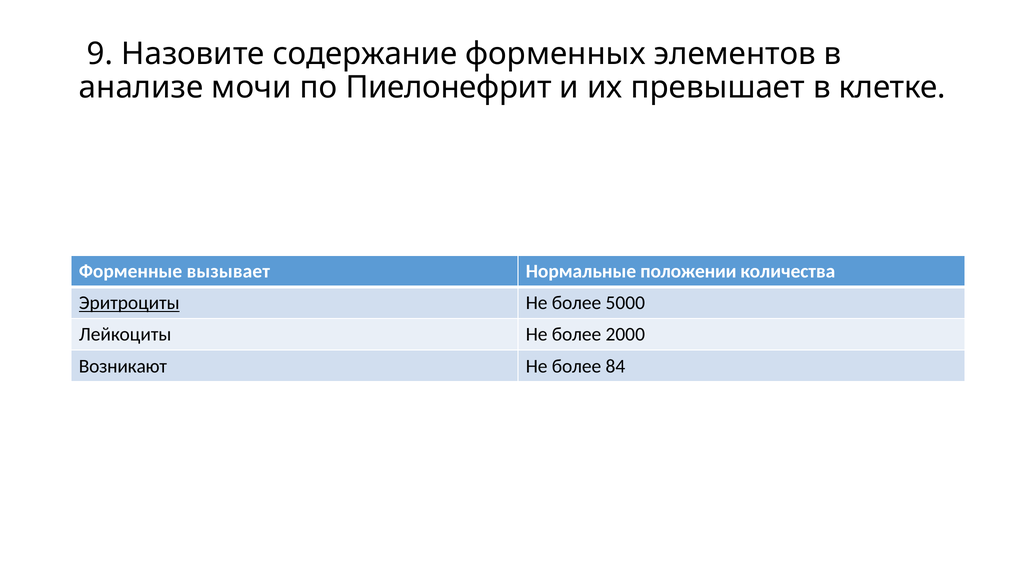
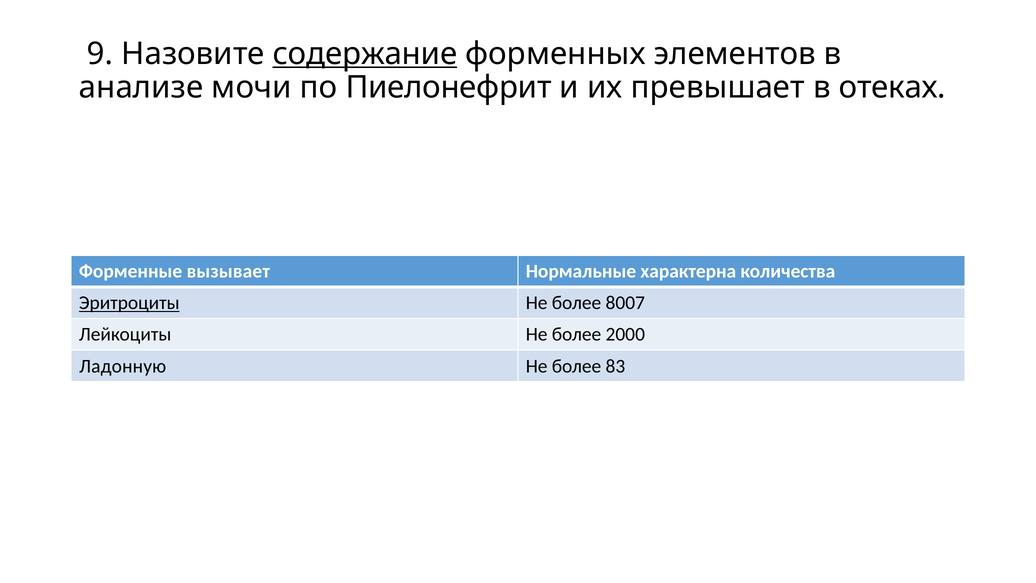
содержание underline: none -> present
клетке: клетке -> отеках
положении: положении -> характерна
5000: 5000 -> 8007
Возникают: Возникают -> Ладонную
84: 84 -> 83
